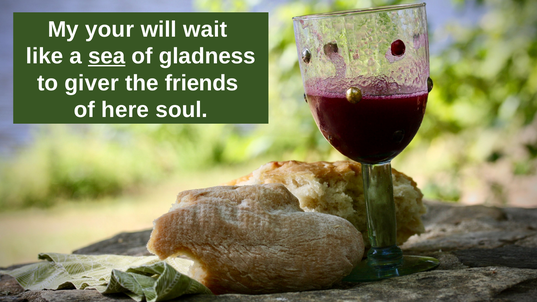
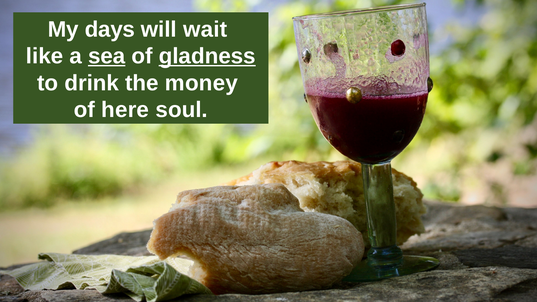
your: your -> days
gladness underline: none -> present
giver: giver -> drink
friends: friends -> money
